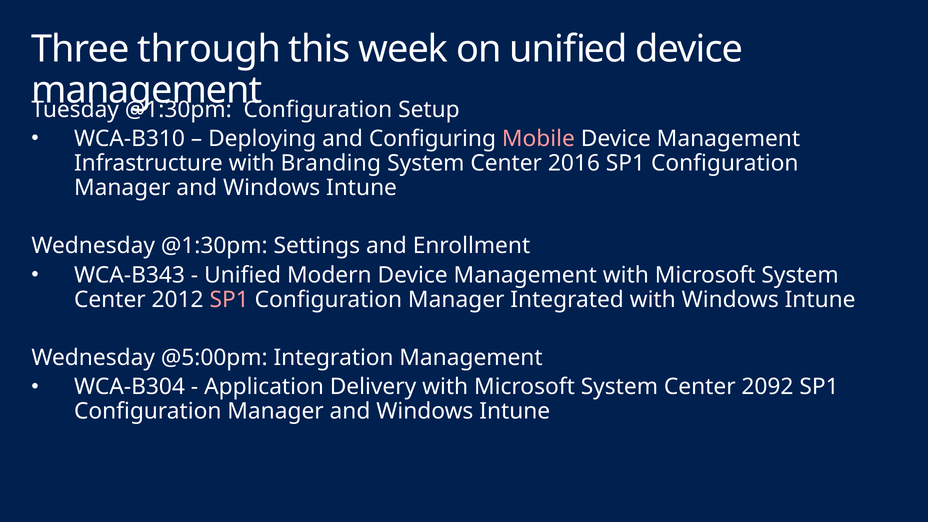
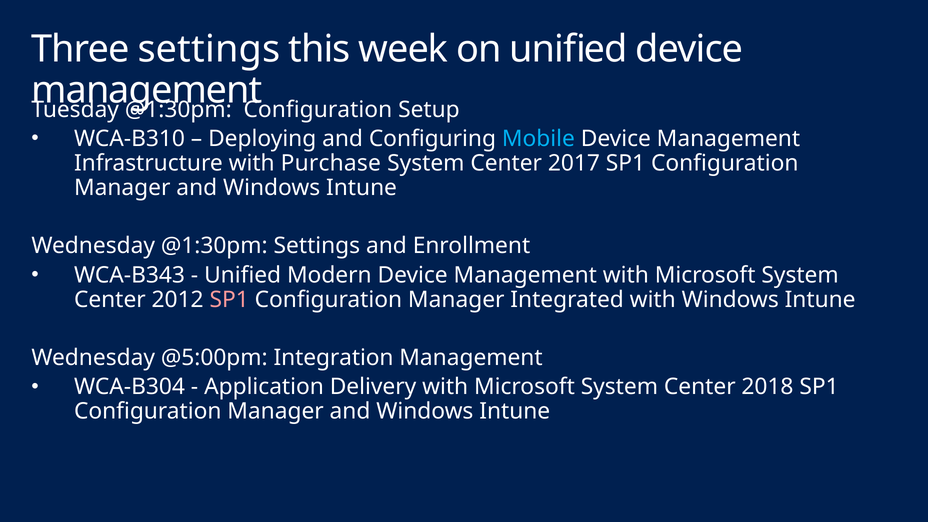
Three through: through -> settings
Mobile colour: pink -> light blue
Branding: Branding -> Purchase
2016: 2016 -> 2017
2092: 2092 -> 2018
